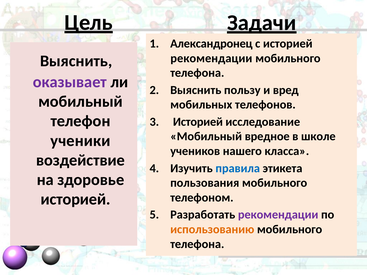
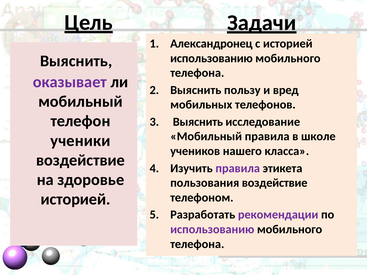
рекомендации at (211, 58): рекомендации -> использованию
Историей at (198, 122): Историей -> Выяснить
Мобильный вредное: вредное -> правила
правила at (238, 168) colour: blue -> purple
пользования мобильного: мобильного -> воздействие
использованию at (212, 230) colour: orange -> purple
